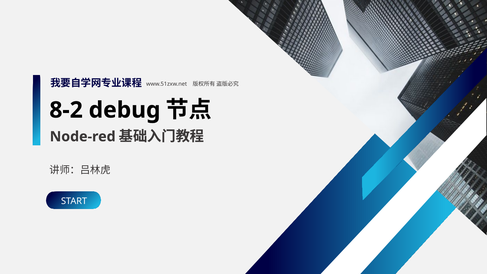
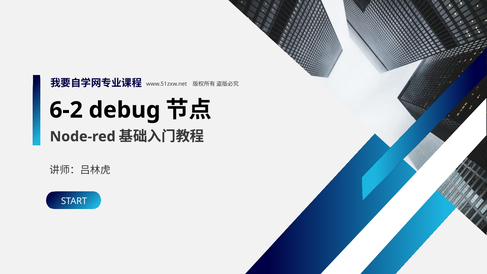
8-2: 8-2 -> 6-2
